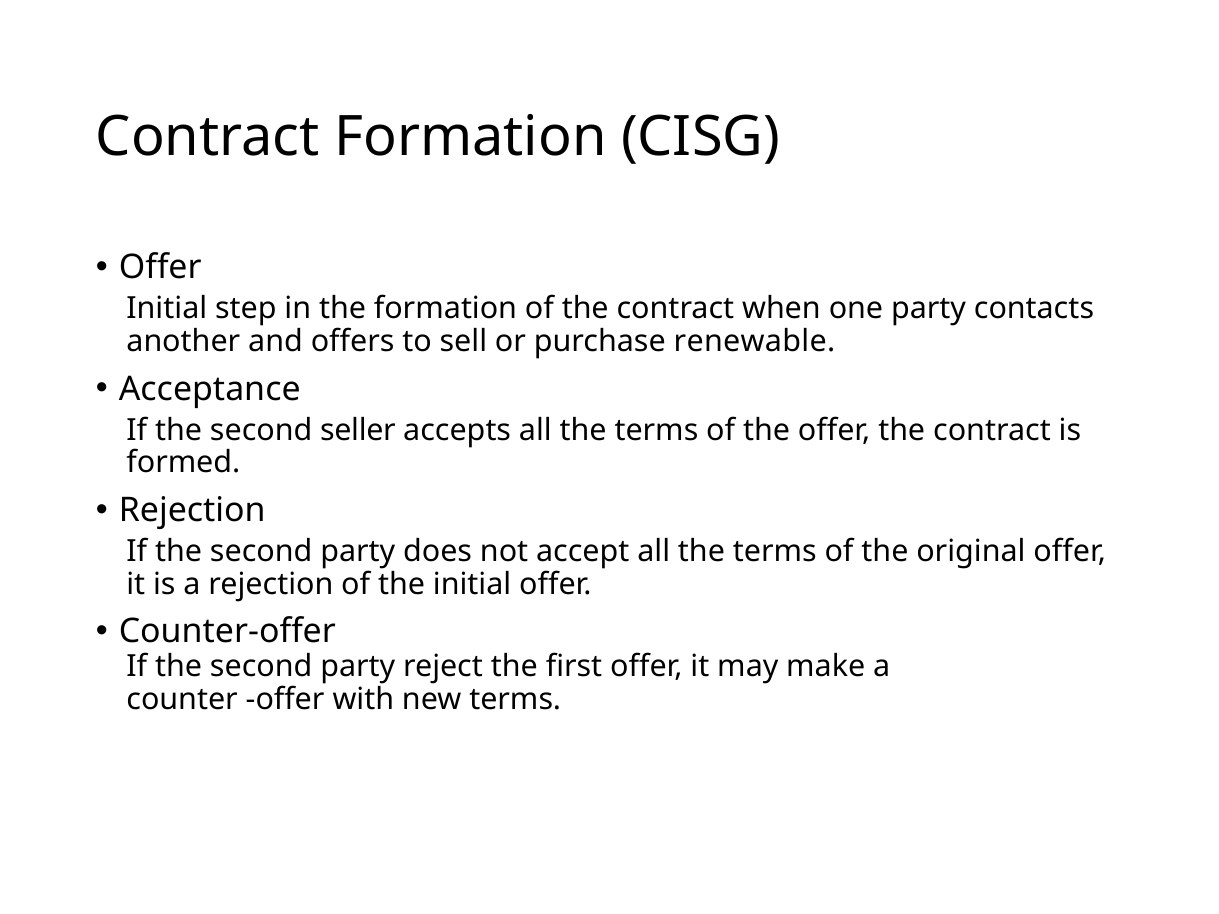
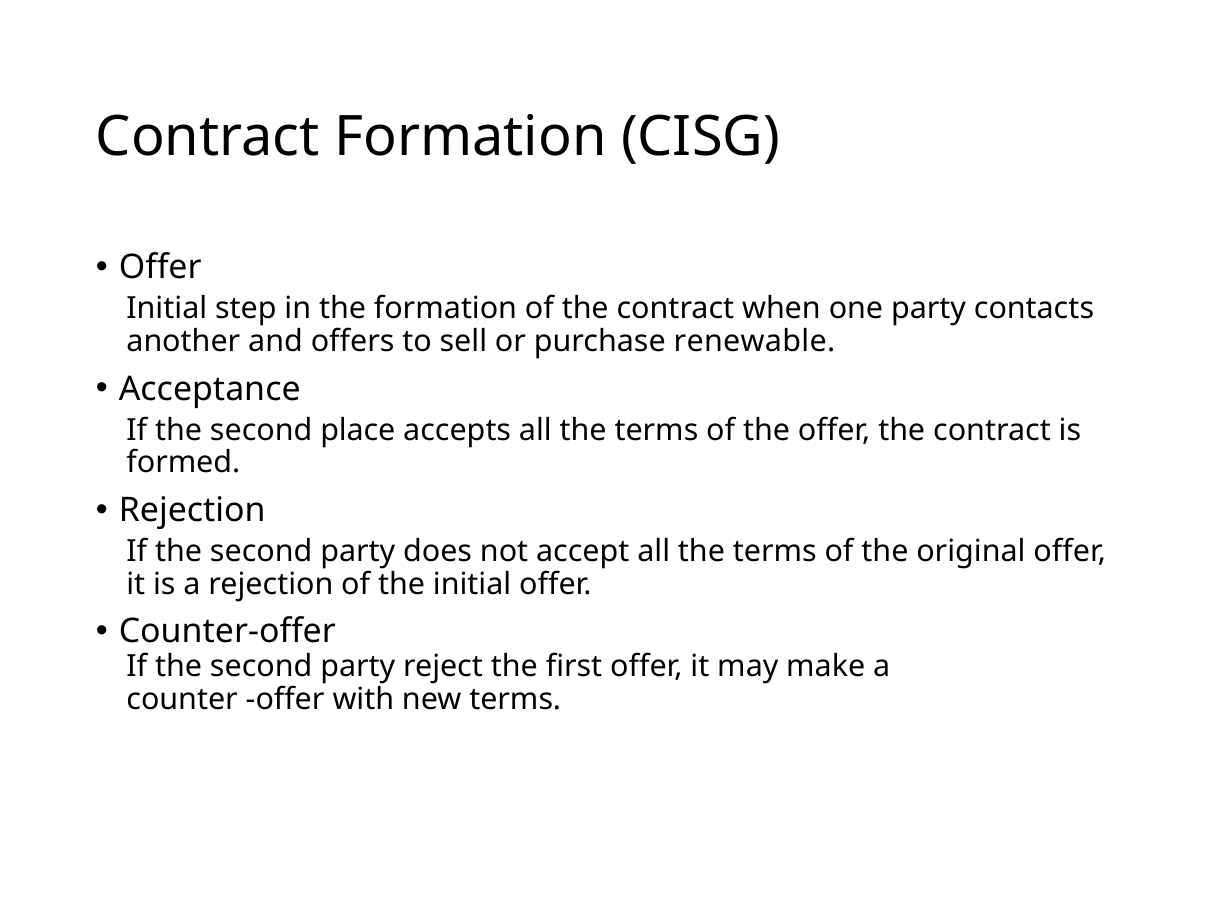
seller: seller -> place
